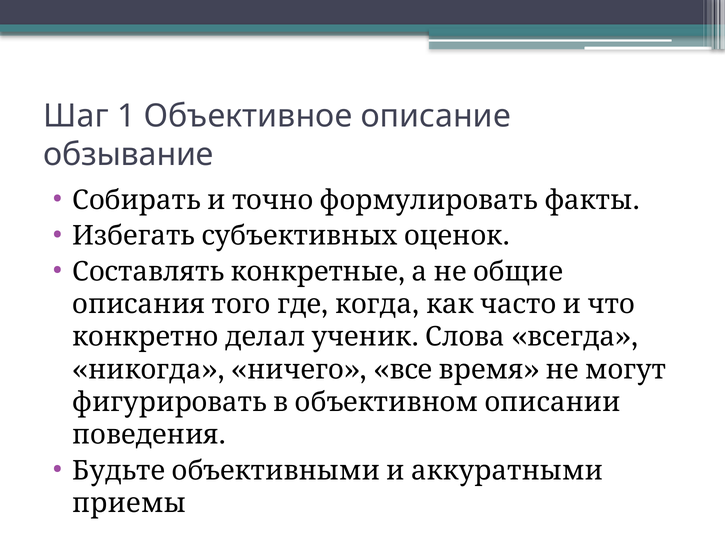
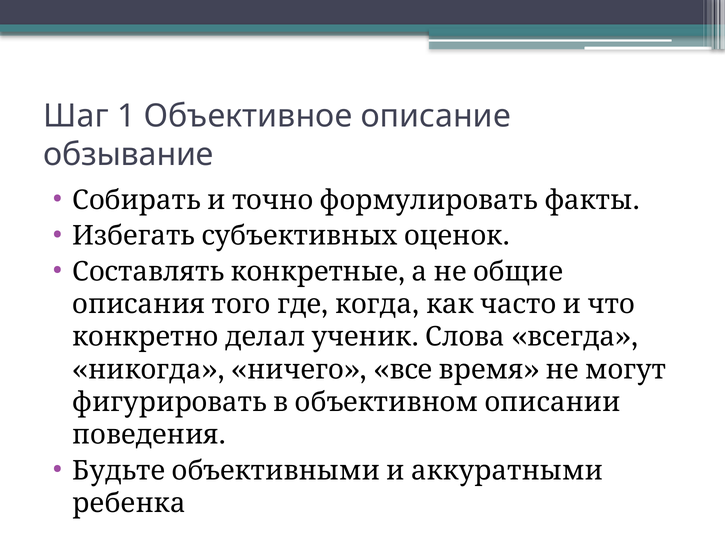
приемы: приемы -> ребенка
